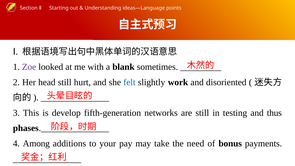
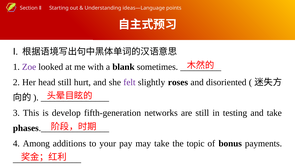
felt colour: blue -> purple
work: work -> roses
and thus: thus -> take
need: need -> topic
